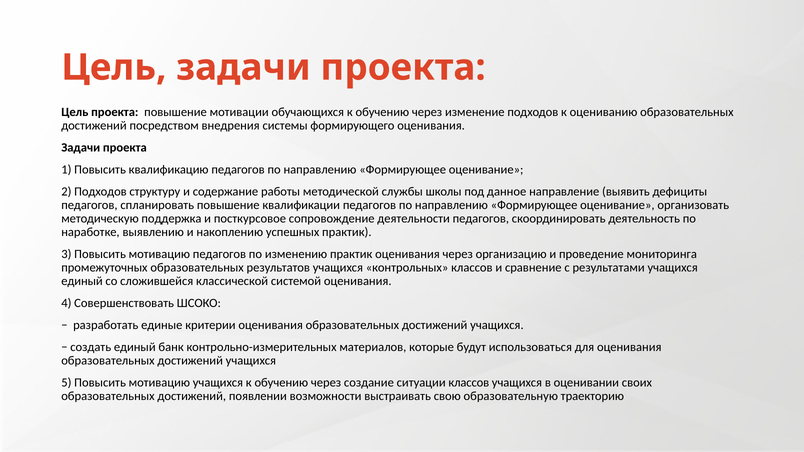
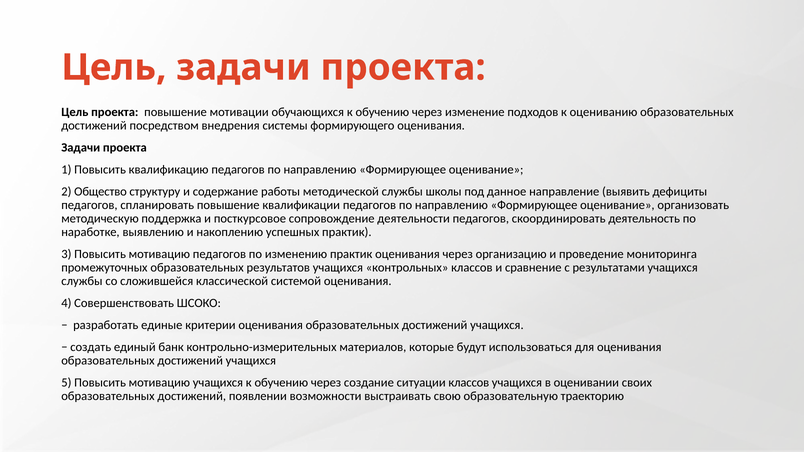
2 Подходов: Подходов -> Общество
единый at (82, 281): единый -> службы
